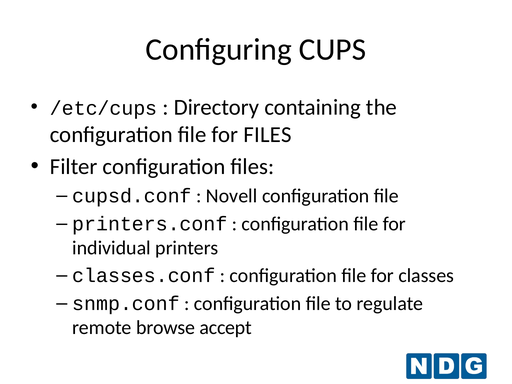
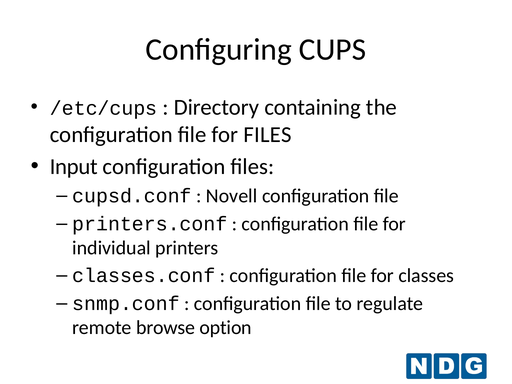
Filter: Filter -> Input
accept: accept -> option
